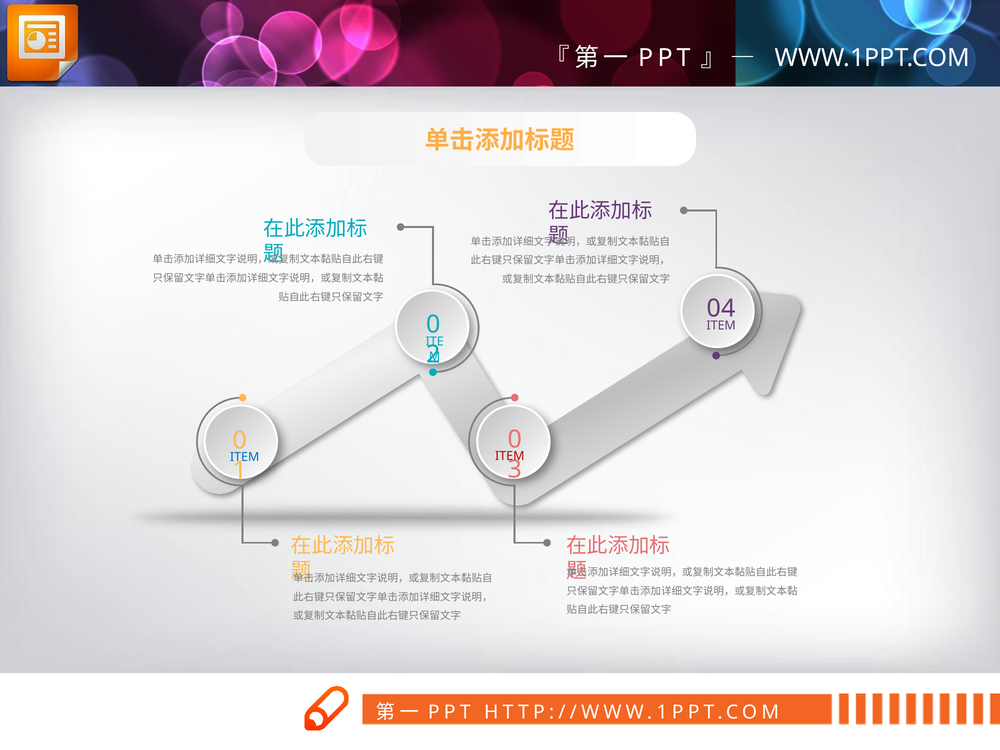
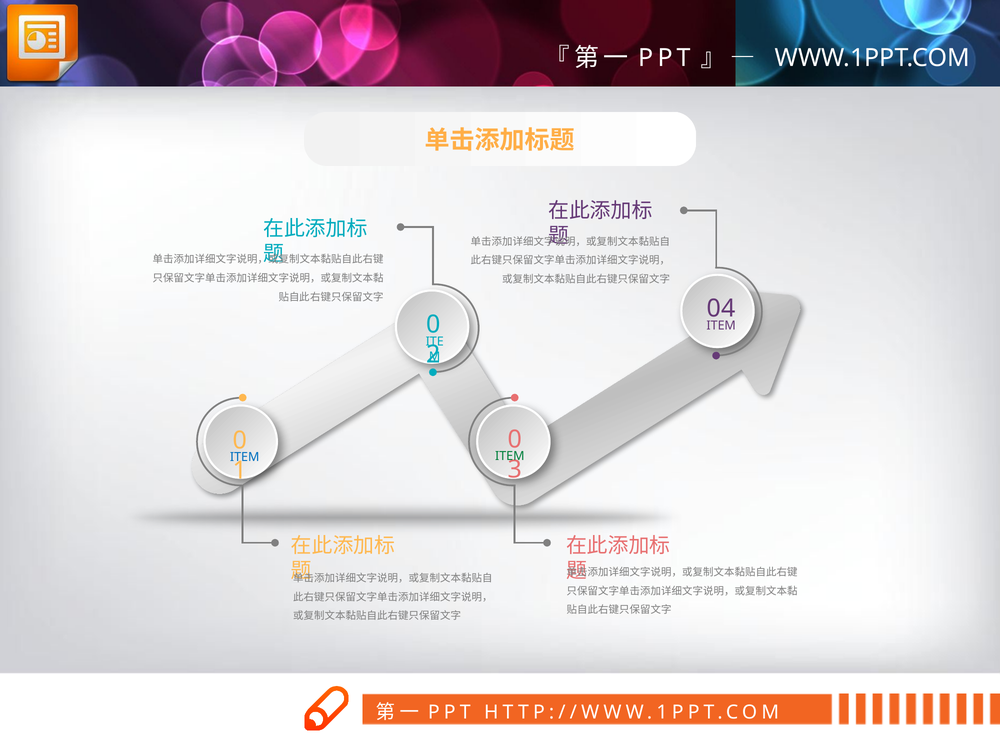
ITEM at (510, 456) colour: red -> green
